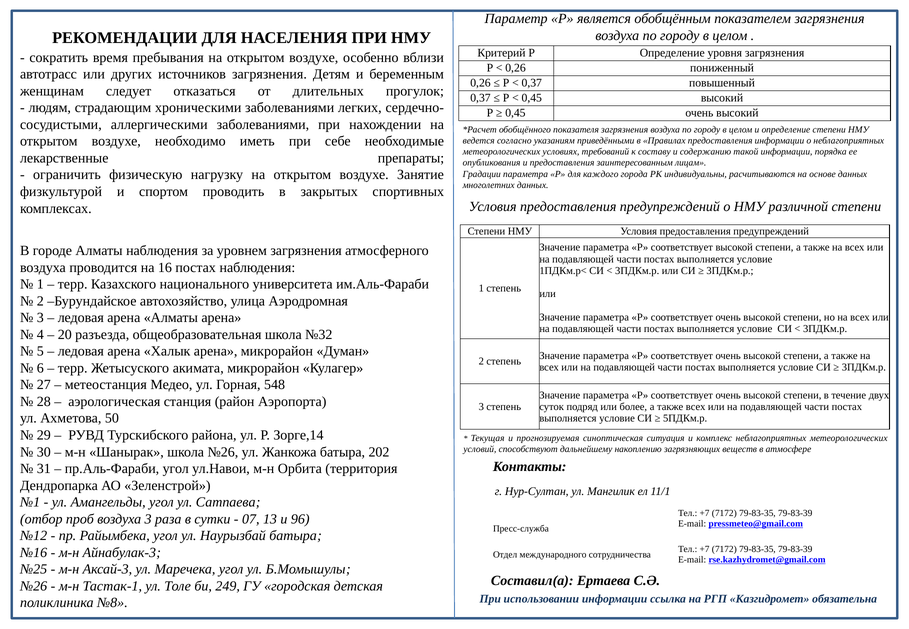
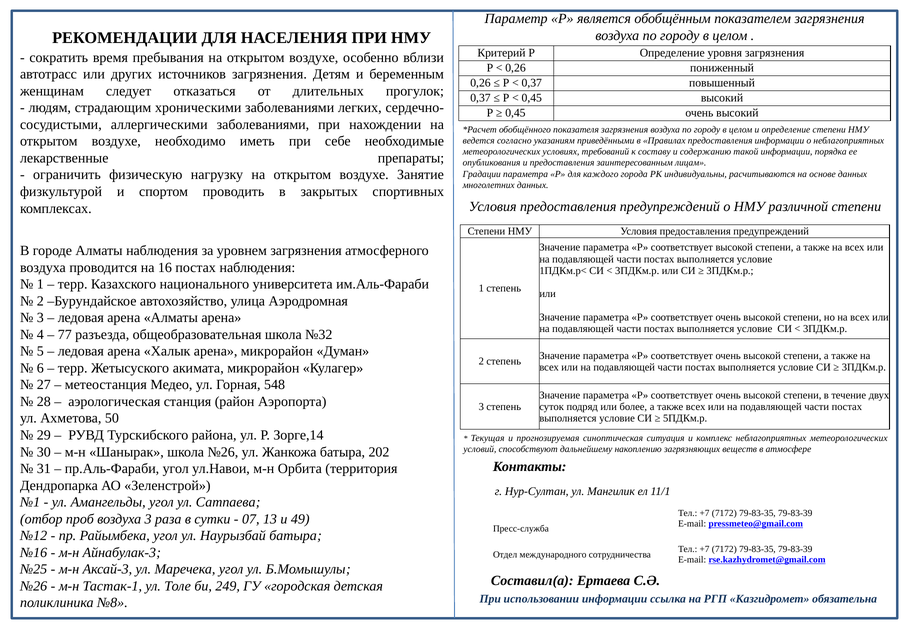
20: 20 -> 77
96: 96 -> 49
